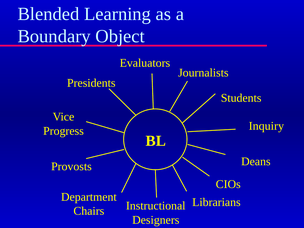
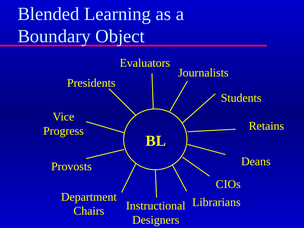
Inquiry: Inquiry -> Retains
